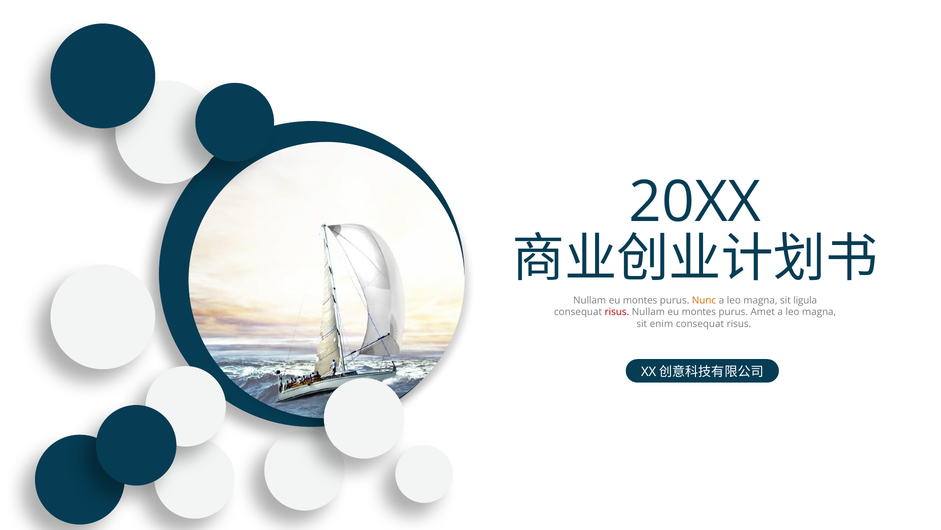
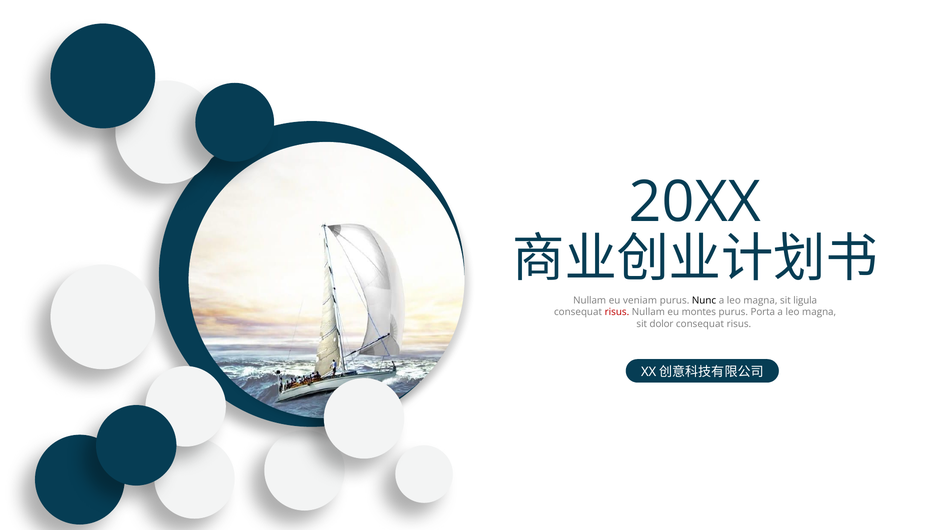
montes at (640, 300): montes -> veniam
Nunc colour: orange -> black
Amet: Amet -> Porta
enim: enim -> dolor
